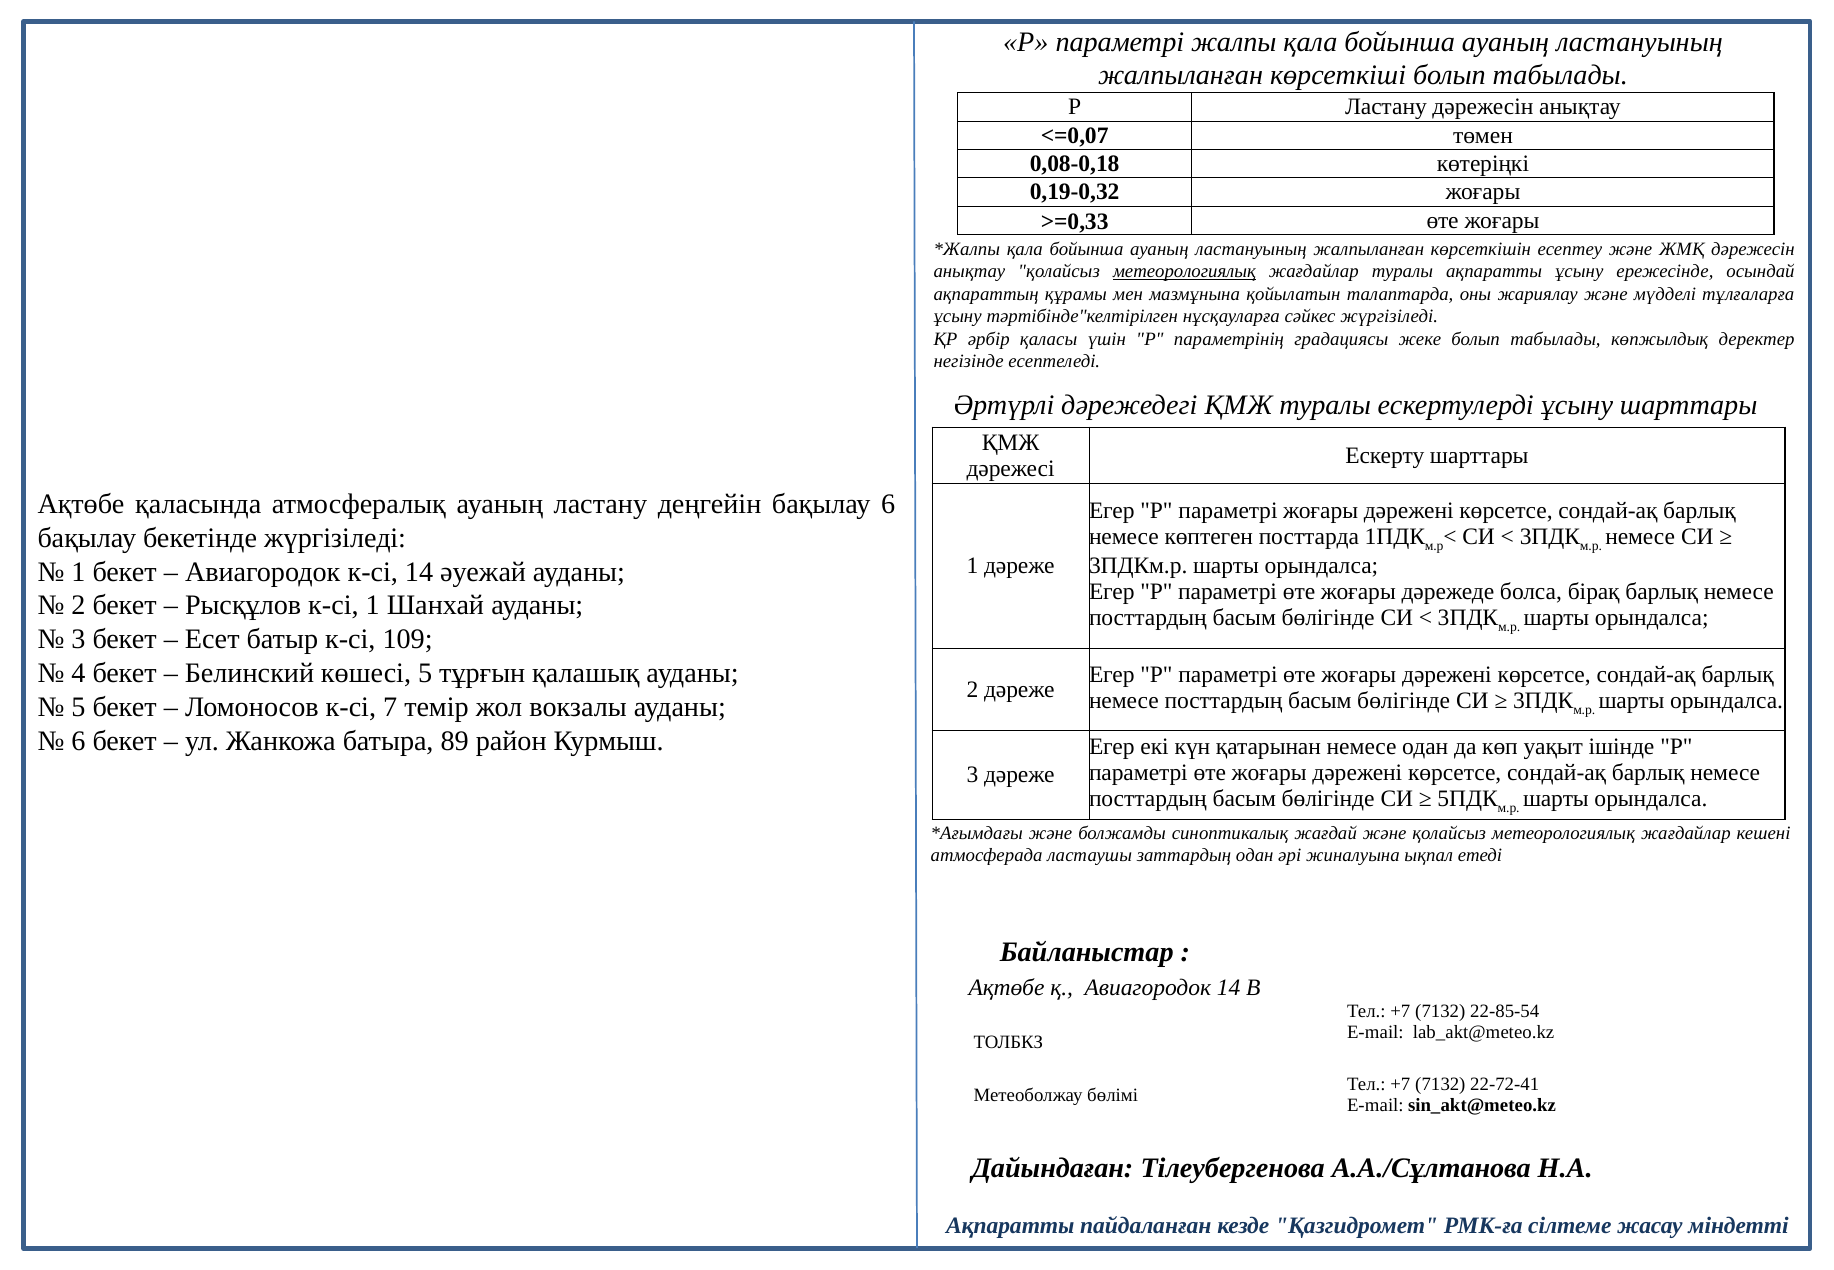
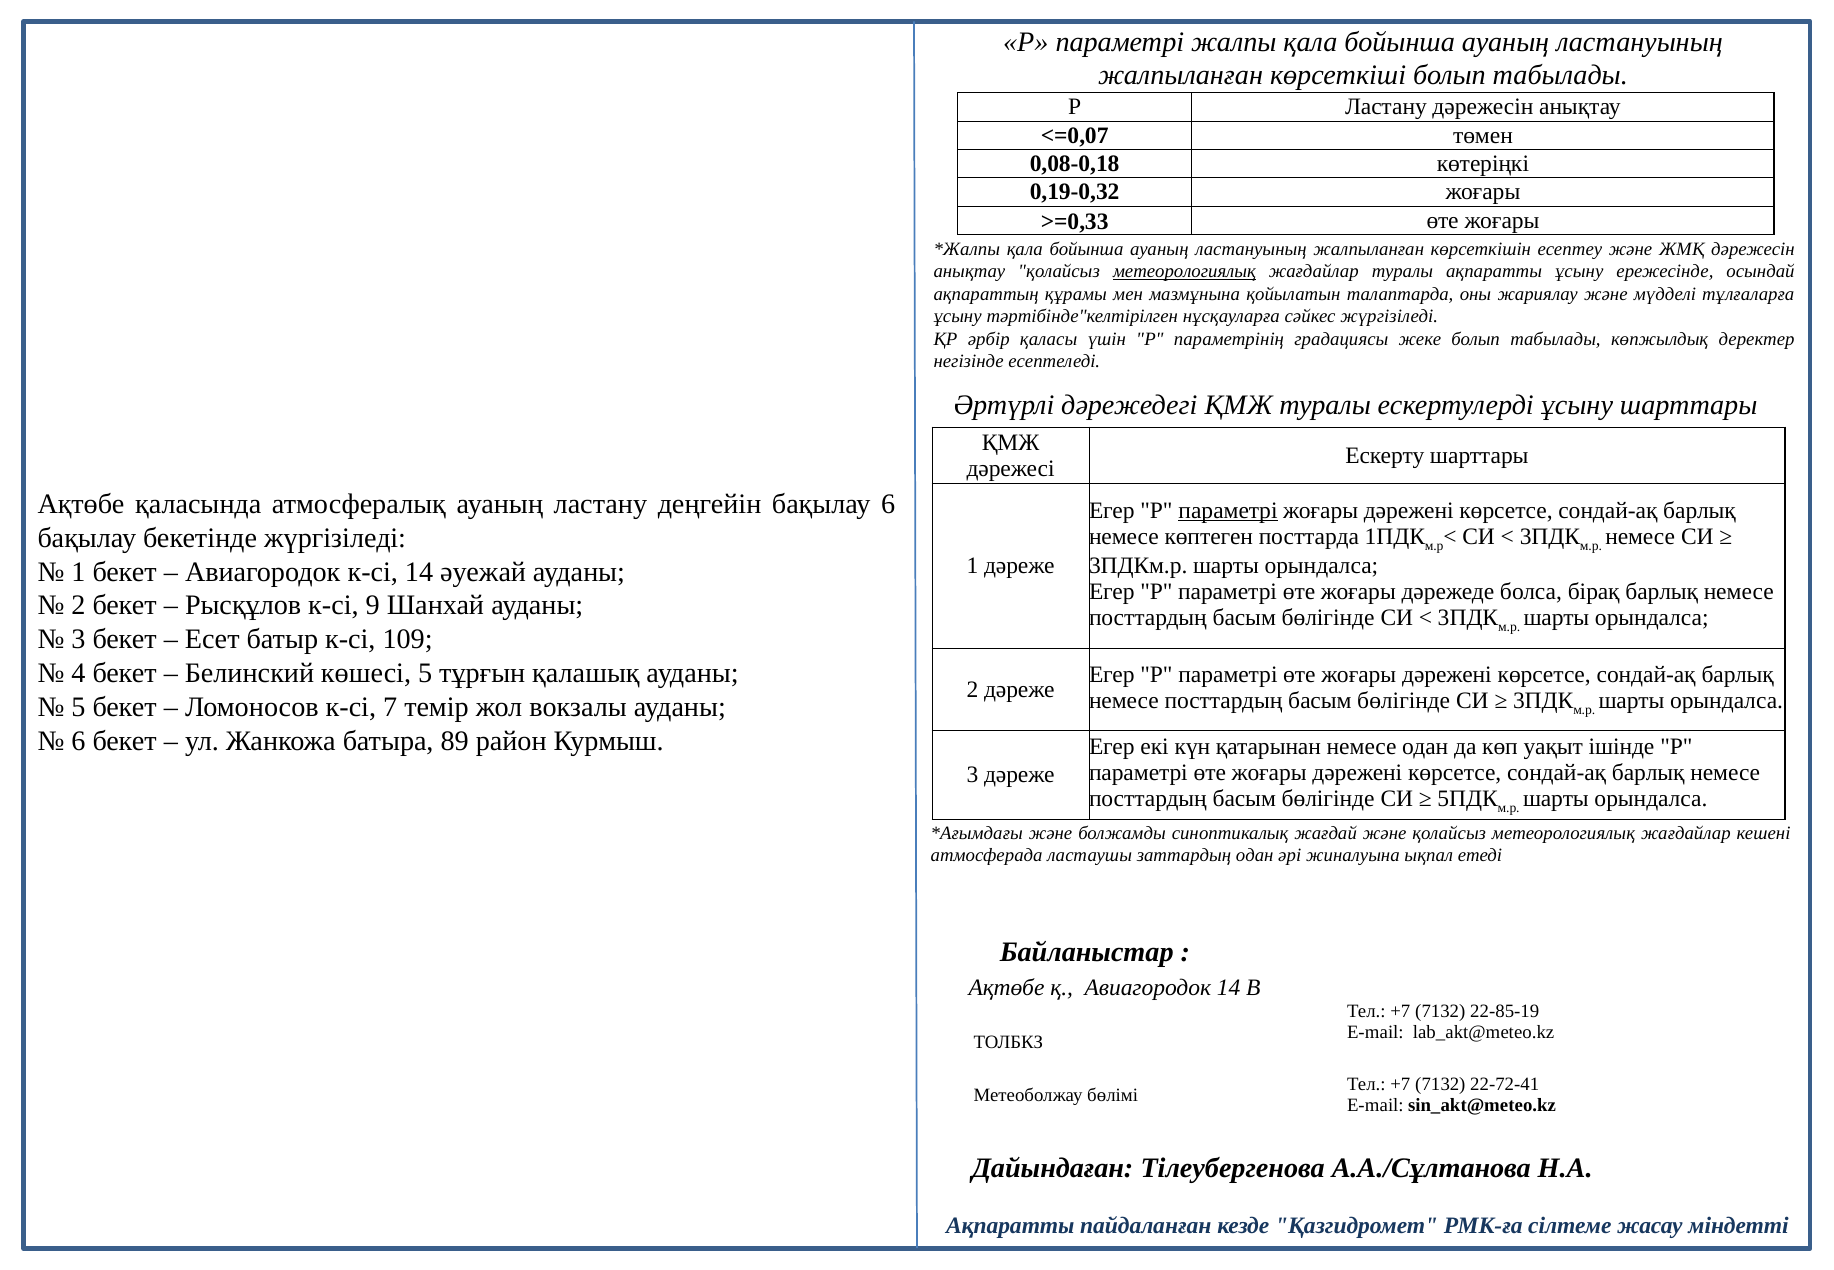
параметрі at (1228, 510) underline: none -> present
к-сі 1: 1 -> 9
22-85-54: 22-85-54 -> 22-85-19
